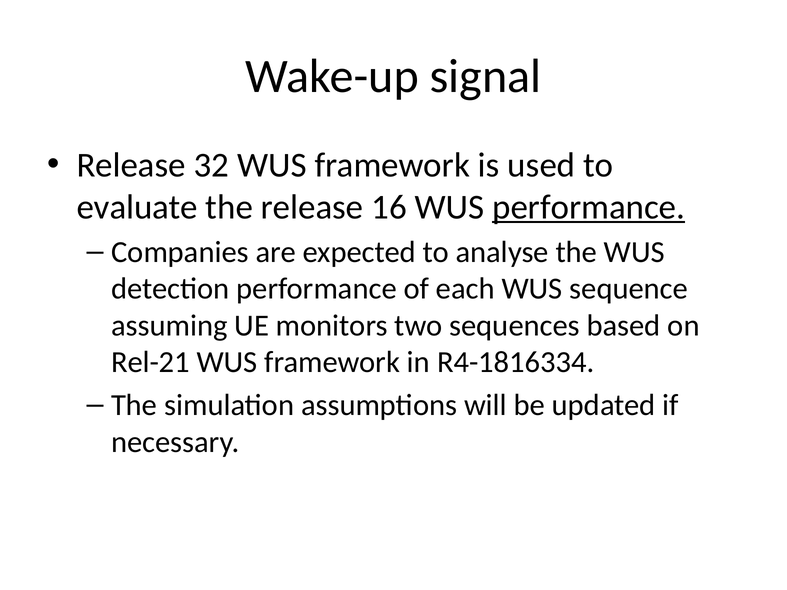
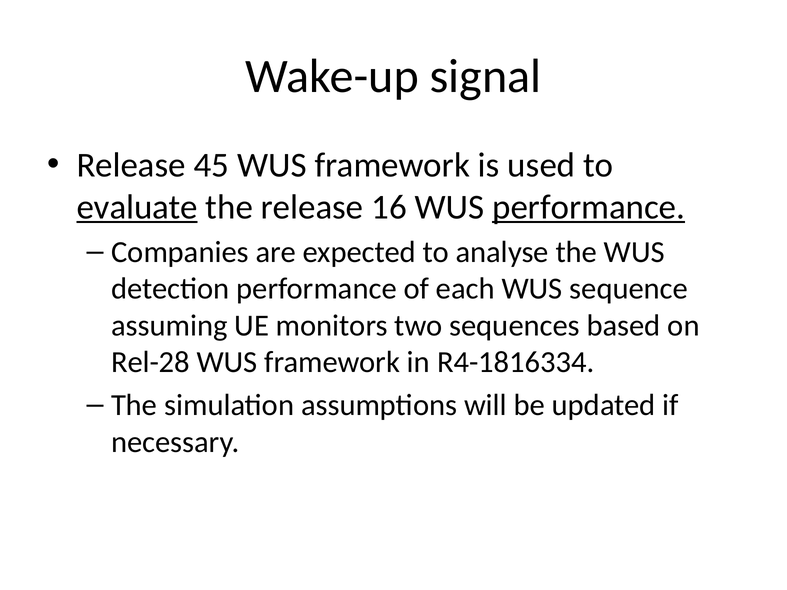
32: 32 -> 45
evaluate underline: none -> present
Rel-21: Rel-21 -> Rel-28
